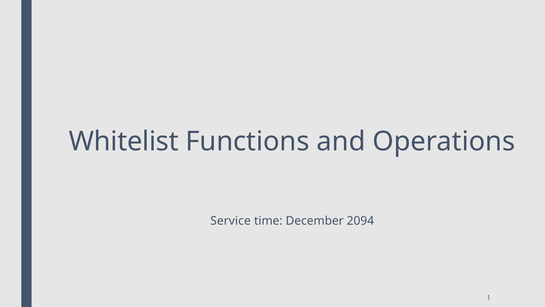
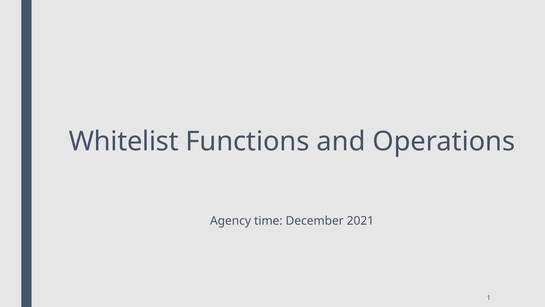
Service: Service -> Agency
2094: 2094 -> 2021
